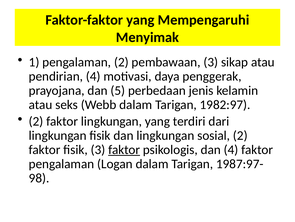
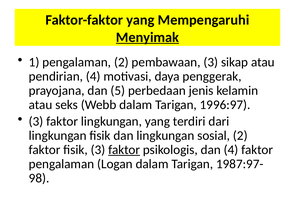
Menyimak underline: none -> present
1982:97: 1982:97 -> 1996:97
2 at (36, 121): 2 -> 3
